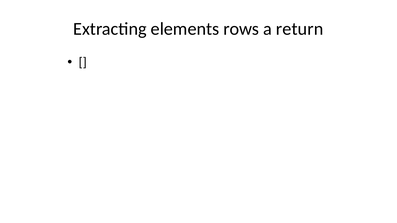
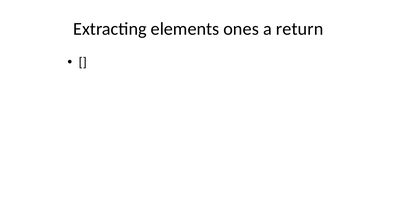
rows: rows -> ones
